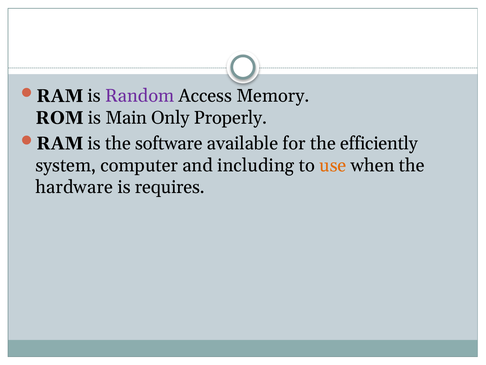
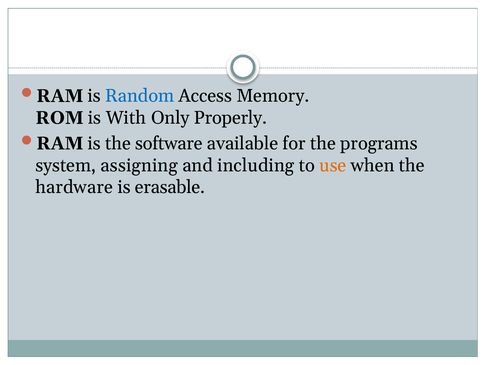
Random colour: purple -> blue
Main: Main -> With
efficiently: efficiently -> programs
computer: computer -> assigning
requires: requires -> erasable
